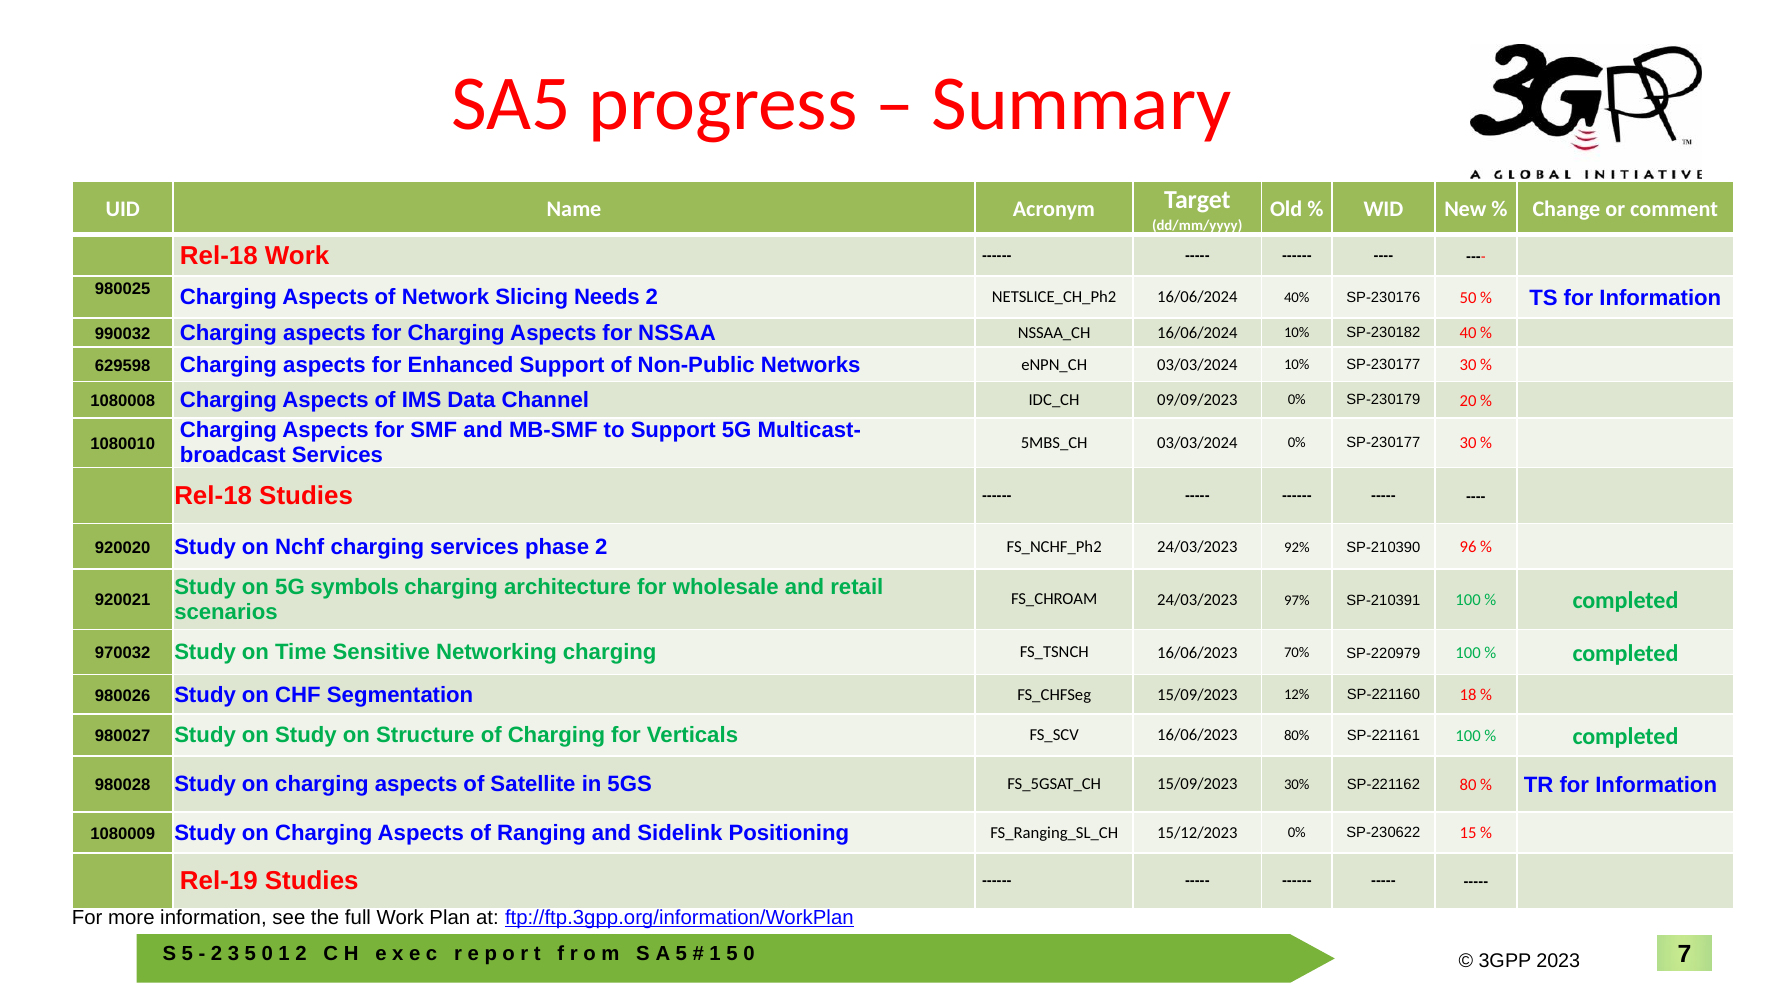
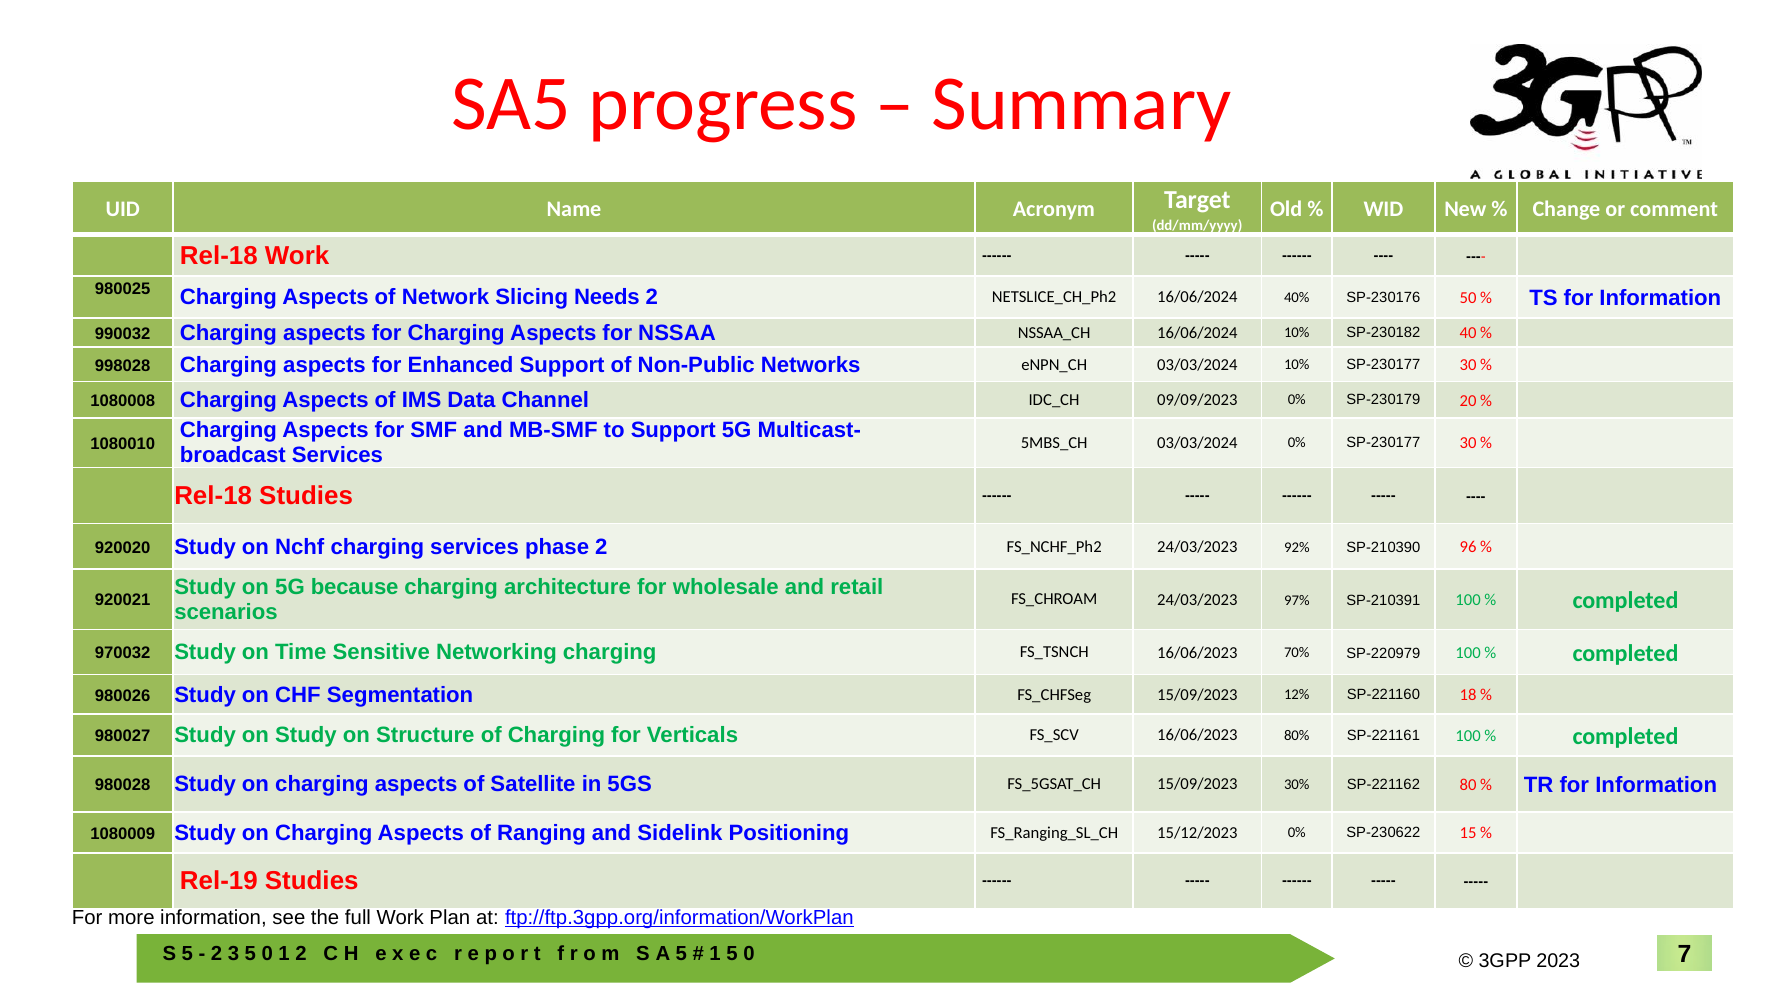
629598: 629598 -> 998028
symbols: symbols -> because
